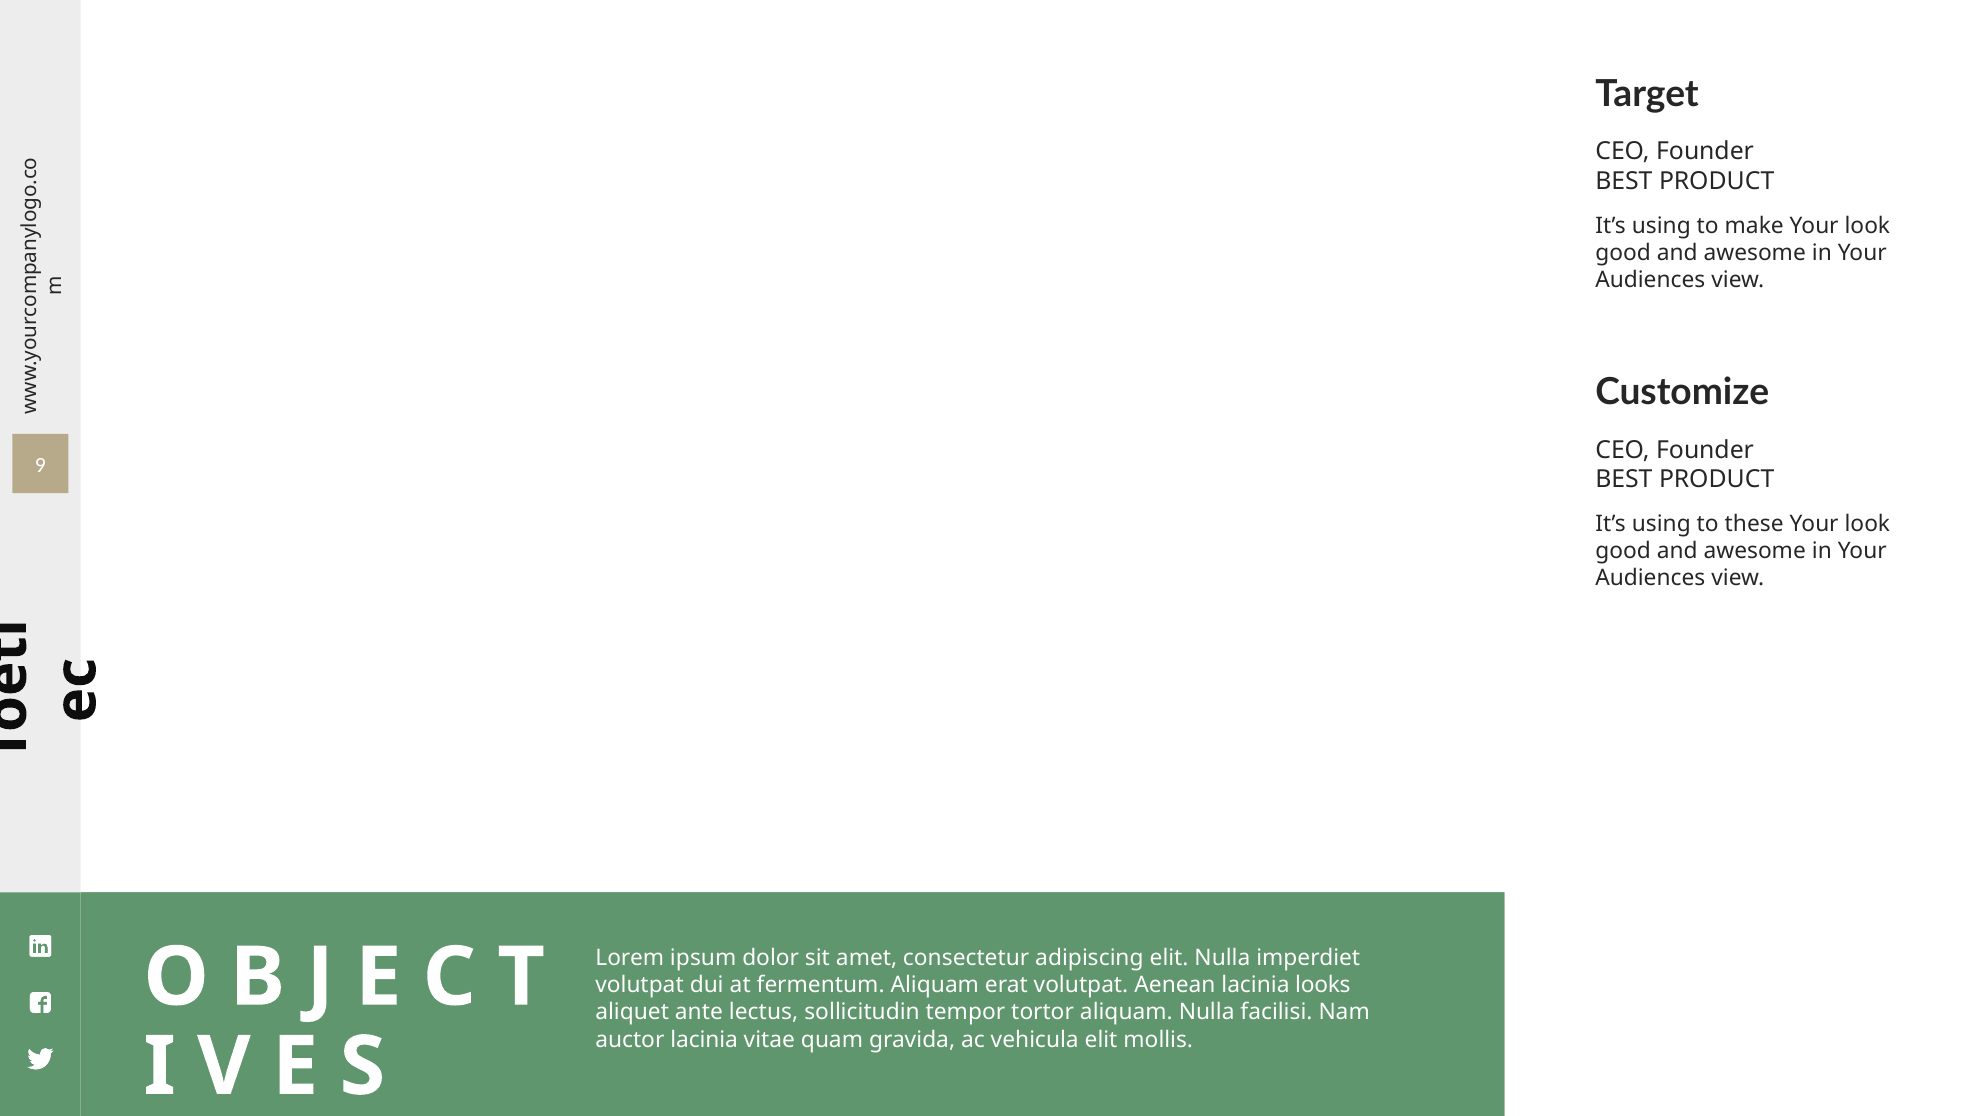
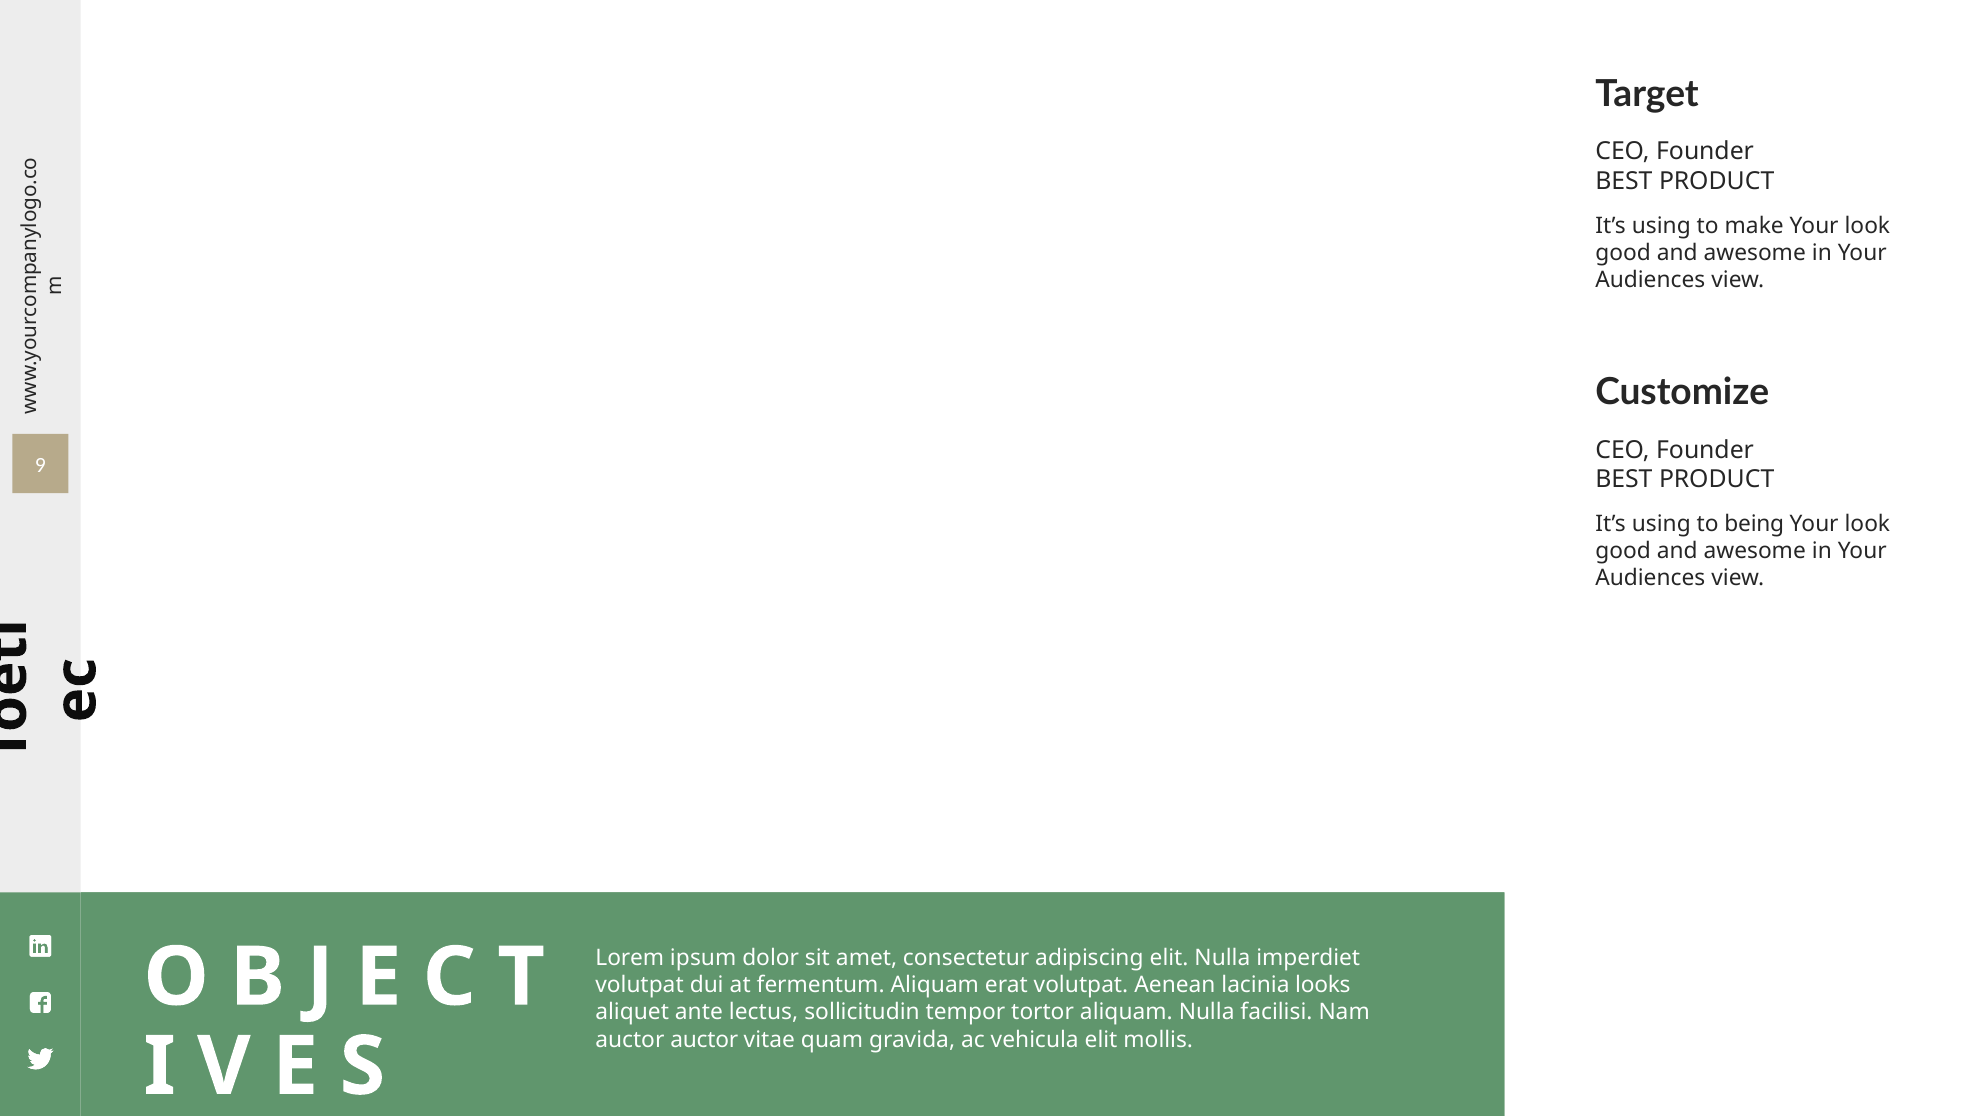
these: these -> being
auctor lacinia: lacinia -> auctor
